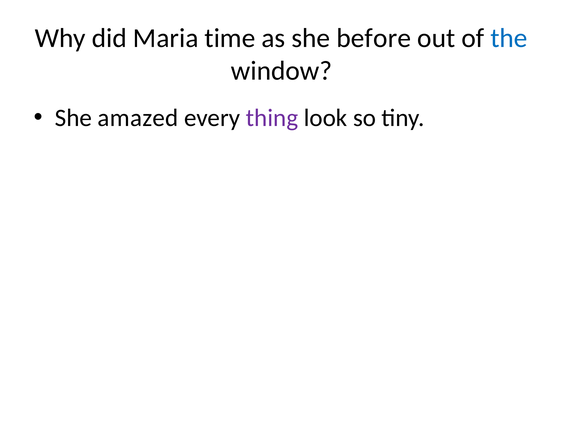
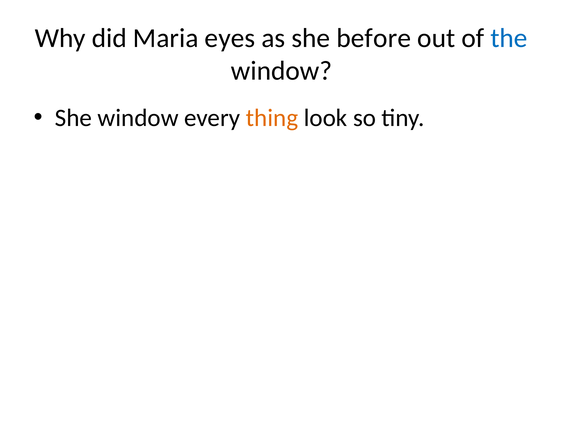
time: time -> eyes
She amazed: amazed -> window
thing colour: purple -> orange
